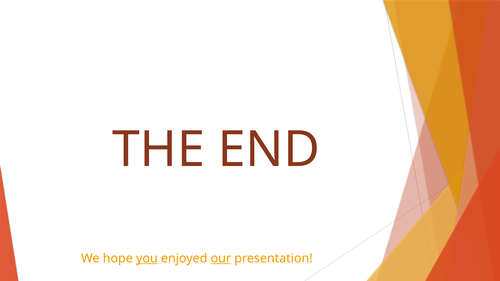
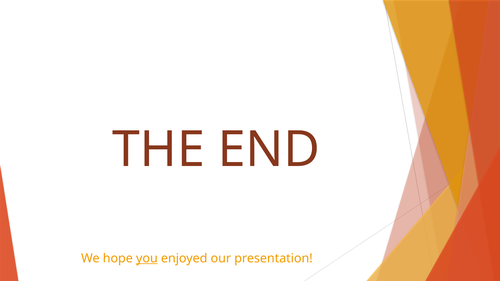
our underline: present -> none
